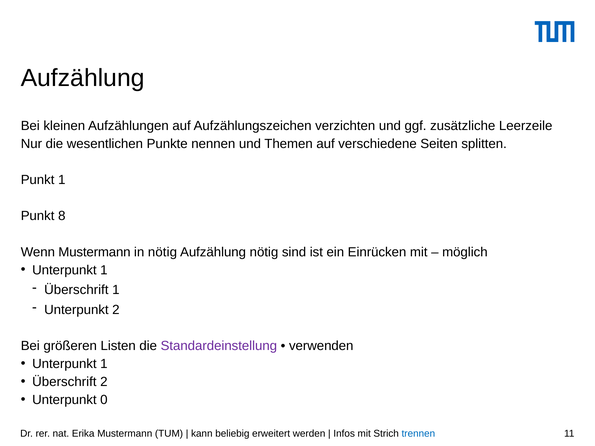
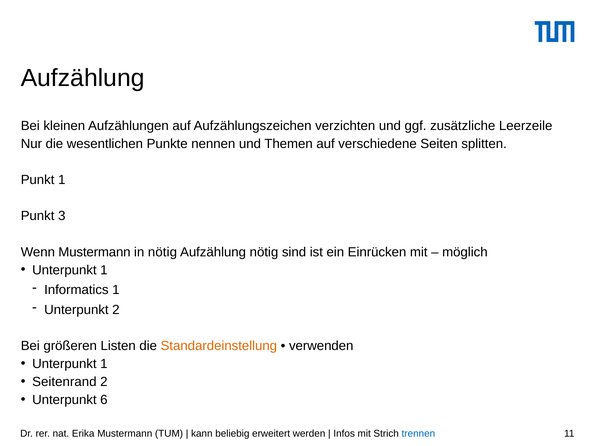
8: 8 -> 3
Überschrift at (76, 290): Überschrift -> Informatics
Standardeinstellung colour: purple -> orange
Überschrift at (64, 382): Überschrift -> Seitenrand
0: 0 -> 6
